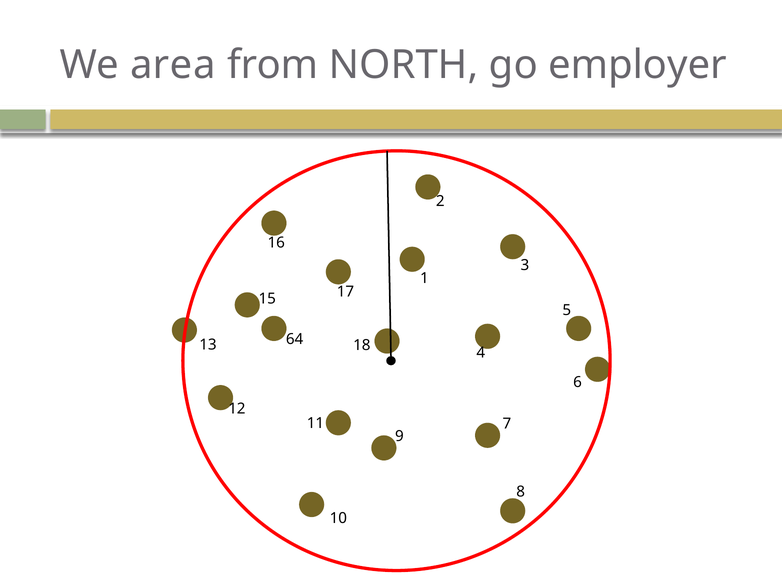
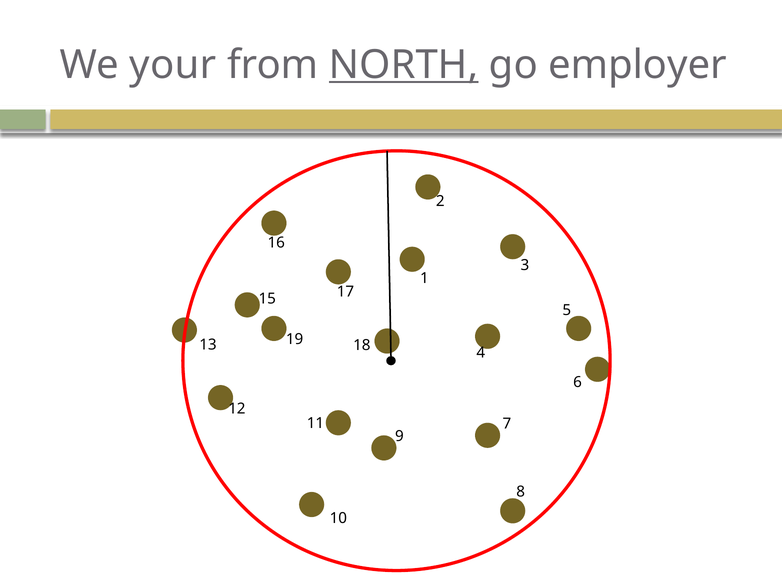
area: area -> your
NORTH underline: none -> present
64: 64 -> 19
